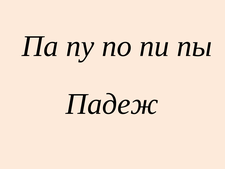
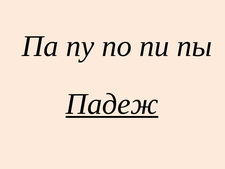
Падеж underline: none -> present
